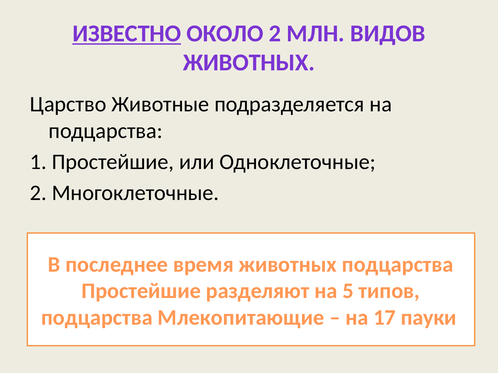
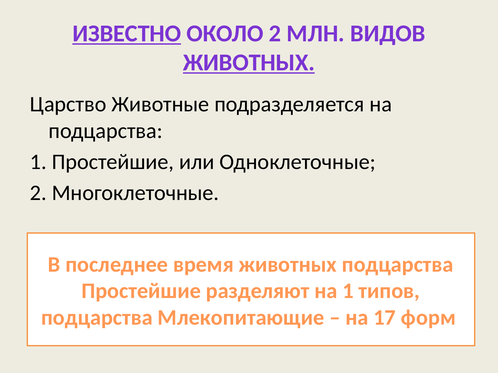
ЖИВОТНЫХ at (249, 63) underline: none -> present
на 5: 5 -> 1
пауки: пауки -> форм
